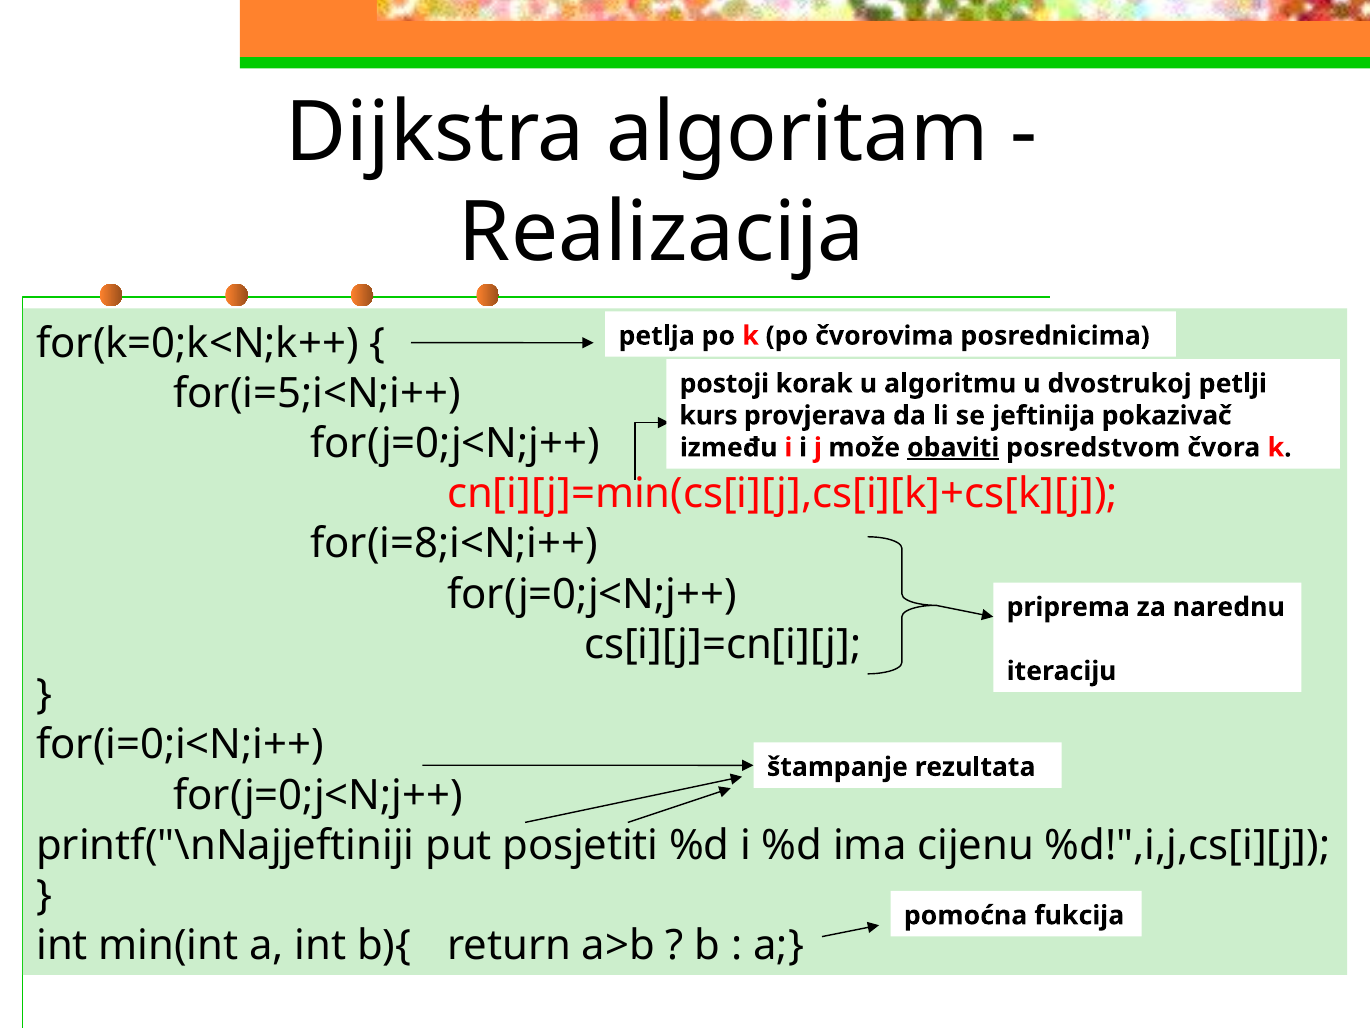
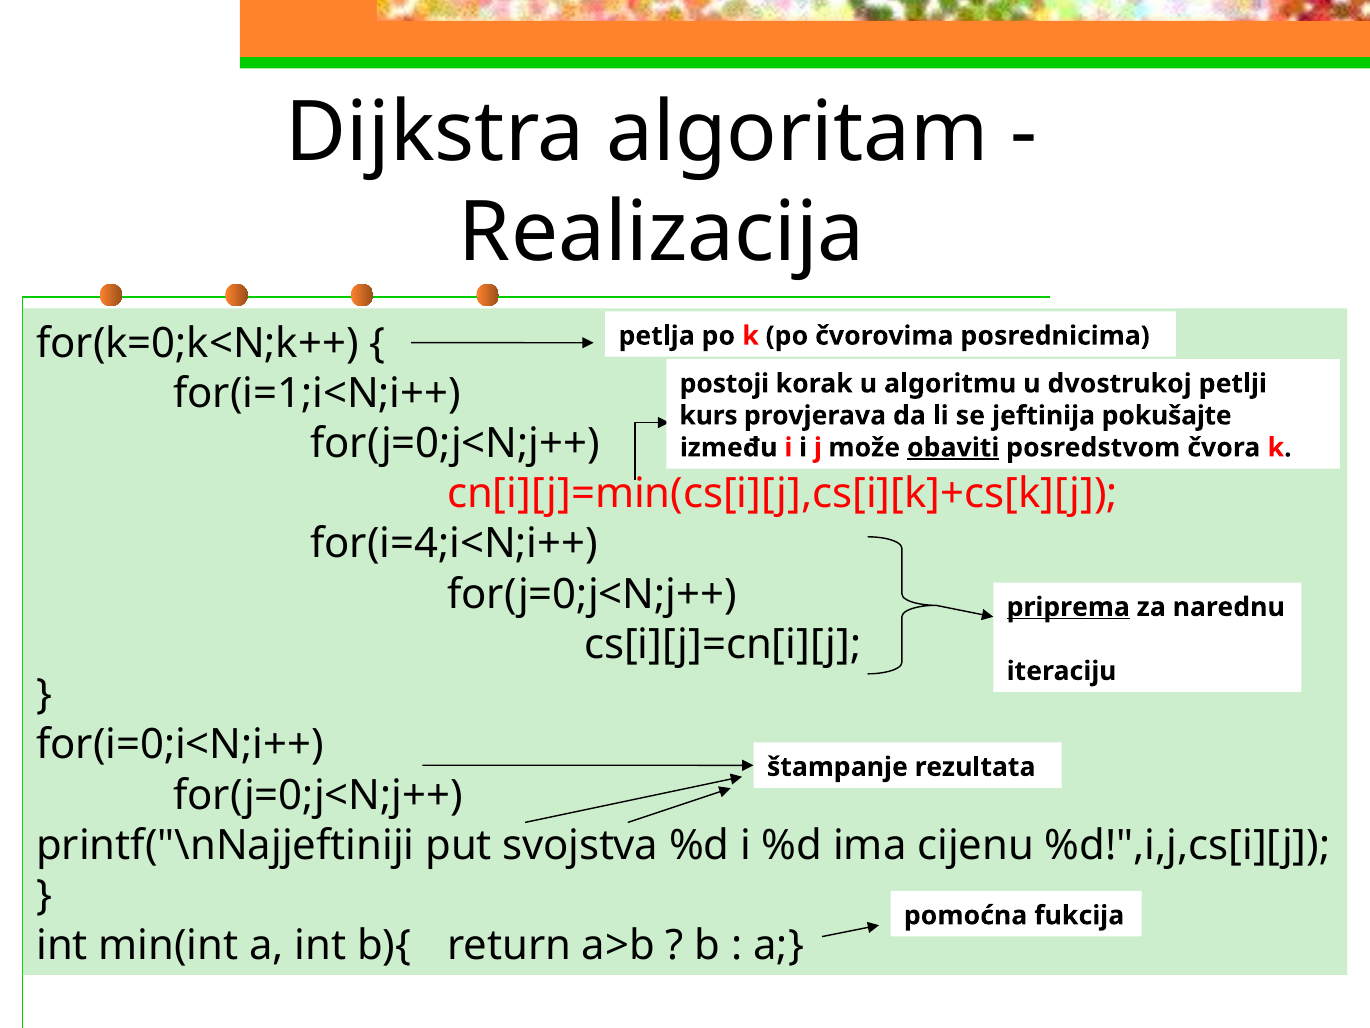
for(i=5;i<N;i++: for(i=5;i<N;i++ -> for(i=1;i<N;i++
pokazivač: pokazivač -> pokušajte
for(i=8;i<N;i++: for(i=8;i<N;i++ -> for(i=4;i<N;i++
priprema underline: none -> present
posjetiti: posjetiti -> svojstva
